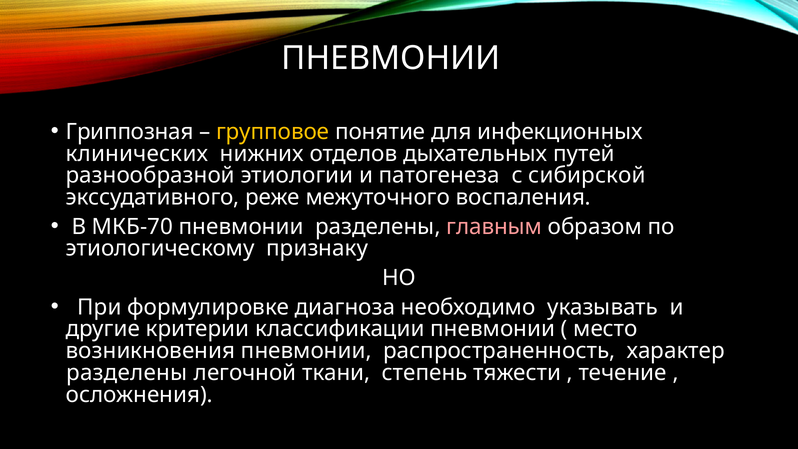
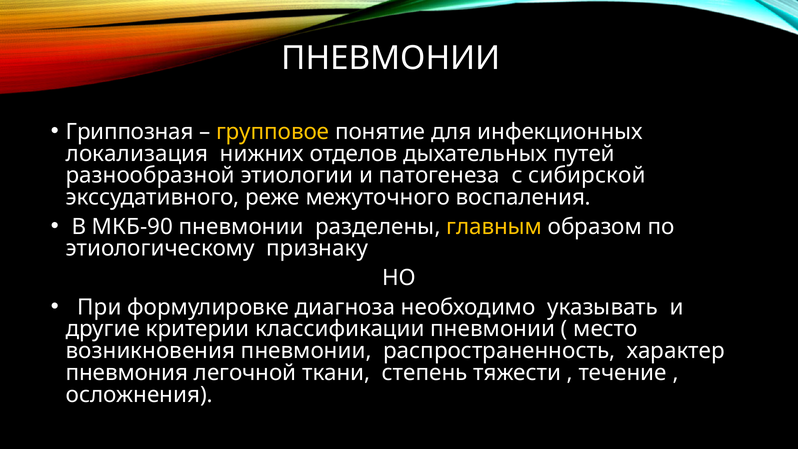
клинических: клинических -> локализация
МКБ-70: МКБ-70 -> МКБ-90
главным colour: pink -> yellow
разделены at (127, 373): разделены -> пневмония
